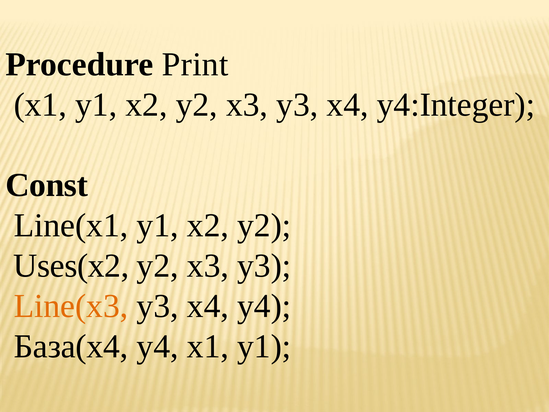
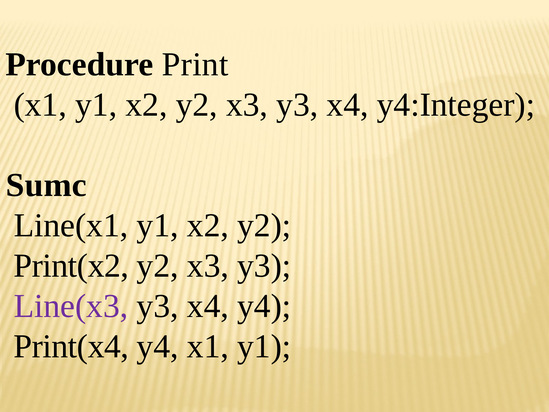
Const: Const -> Sumc
Uses(x2: Uses(x2 -> Print(x2
Line(x3 colour: orange -> purple
База(x4: База(x4 -> Print(x4
